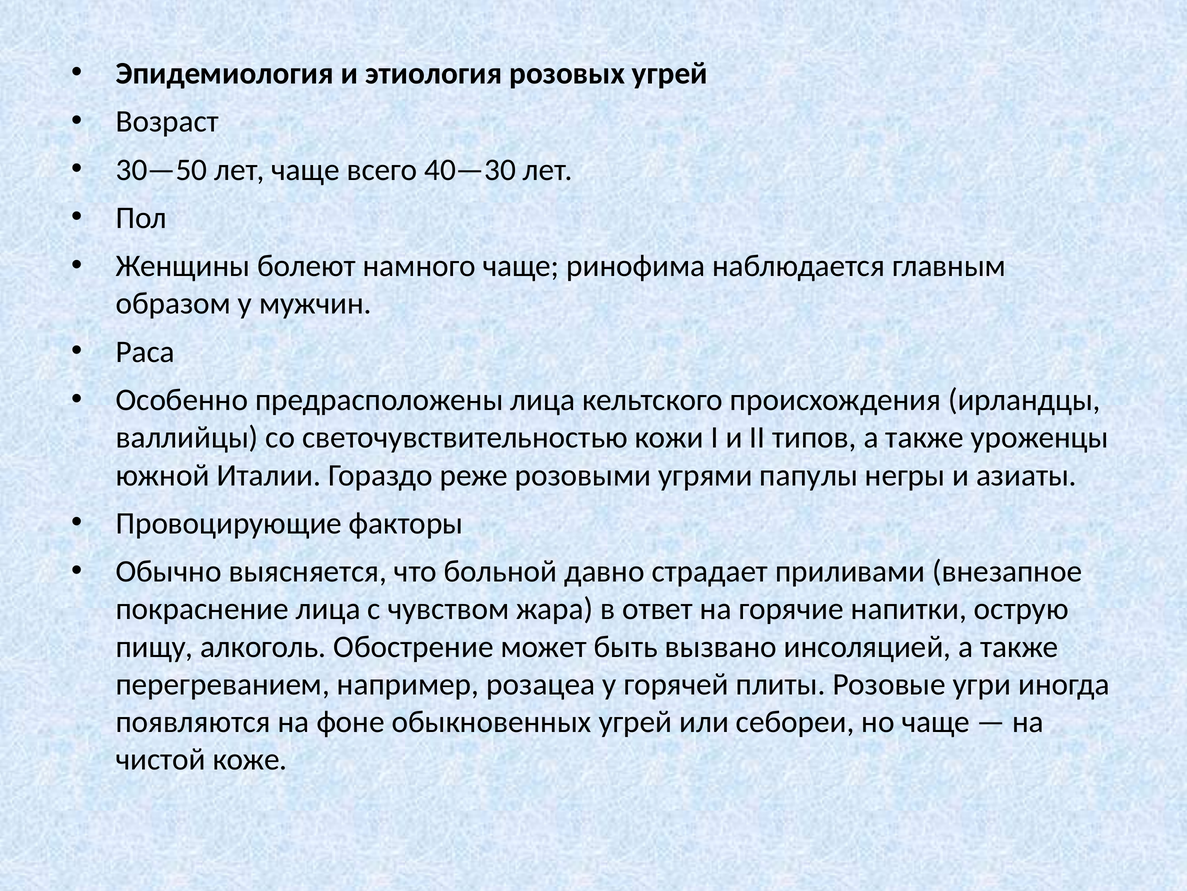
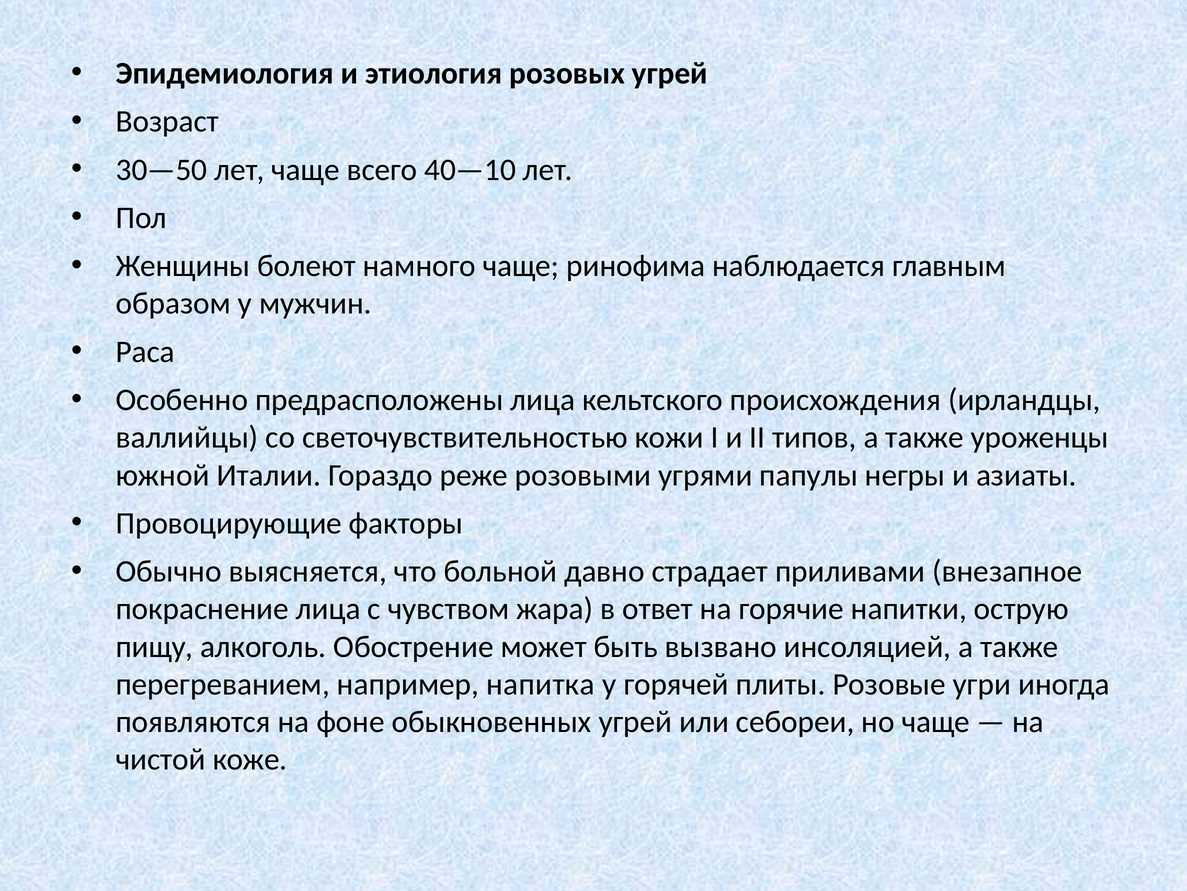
40—30: 40—30 -> 40—10
розацеа: розацеа -> напитка
